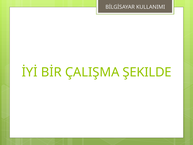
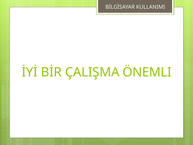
ŞEKILDE: ŞEKILDE -> ÖNEMLI
